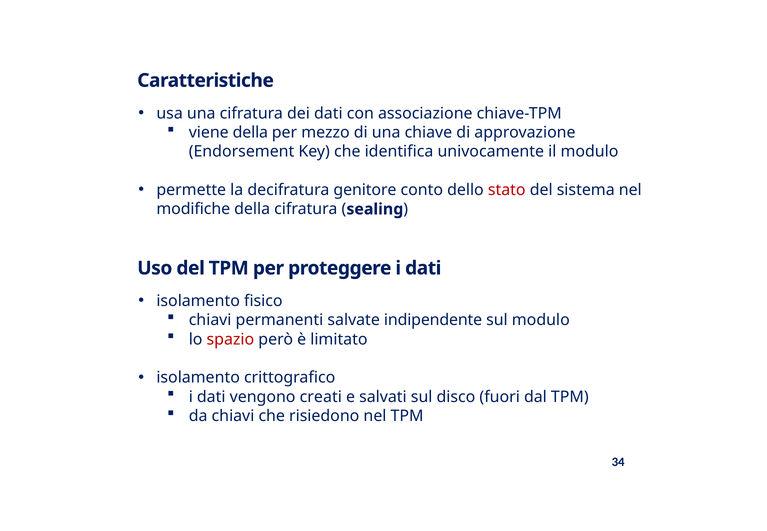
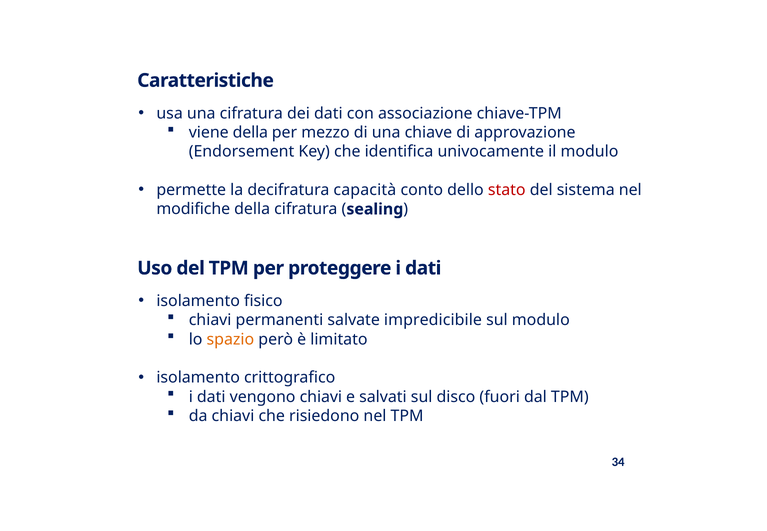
genitore: genitore -> capacità
indipendente: indipendente -> impredicibile
spazio colour: red -> orange
vengono creati: creati -> chiavi
